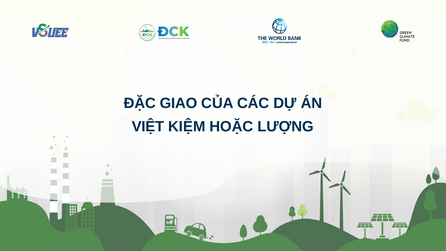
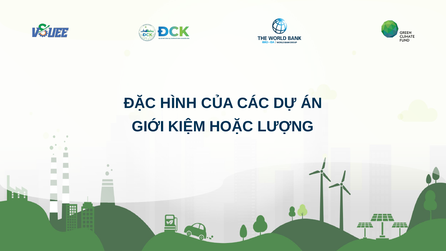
GIAO: GIAO -> HÌNH
VIỆT: VIỆT -> GIỚI
